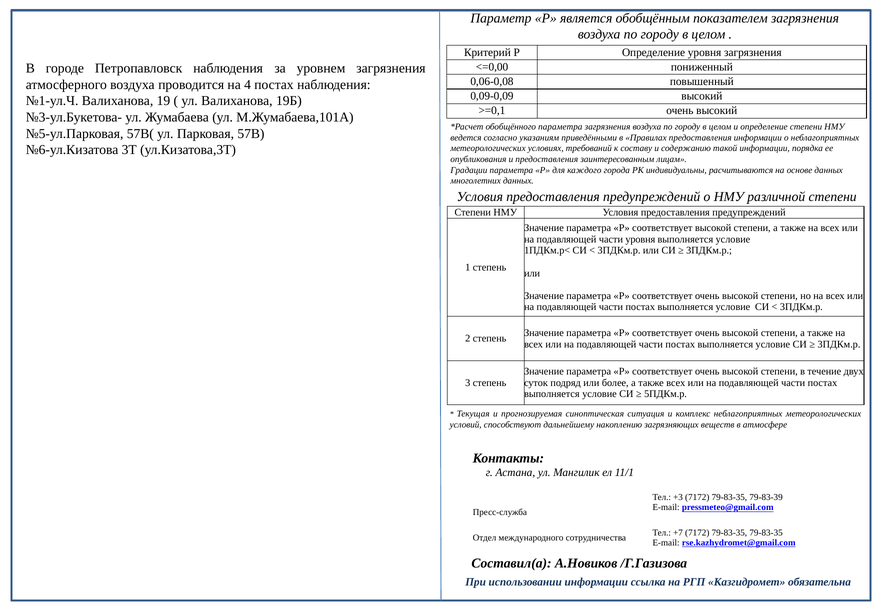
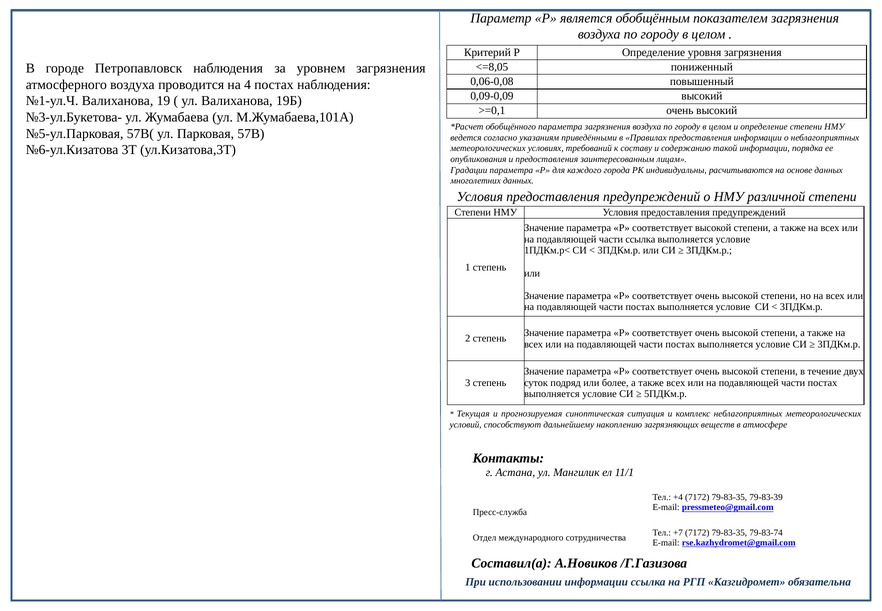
<=0,00: <=0,00 -> <=8,05
части уровня: уровня -> ссылка
+3: +3 -> +4
79-83-35 79-83-35: 79-83-35 -> 79-83-74
